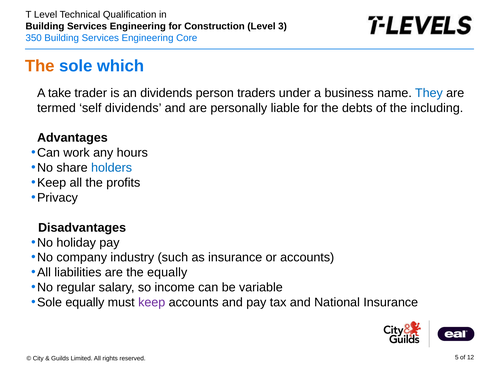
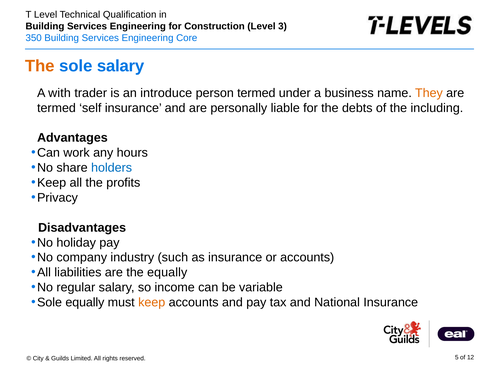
sole which: which -> salary
take: take -> with
an dividends: dividends -> introduce
person traders: traders -> termed
They colour: blue -> orange
self dividends: dividends -> insurance
keep at (152, 303) colour: purple -> orange
